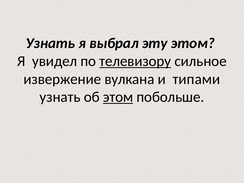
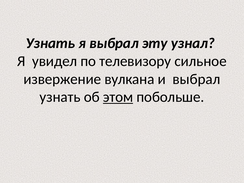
эту этом: этом -> узнал
телевизору underline: present -> none
и типами: типами -> выбрал
